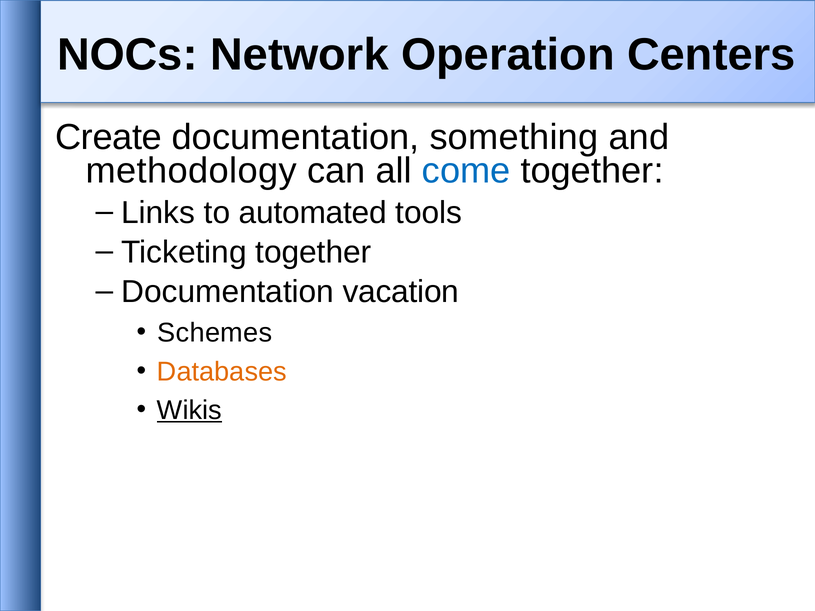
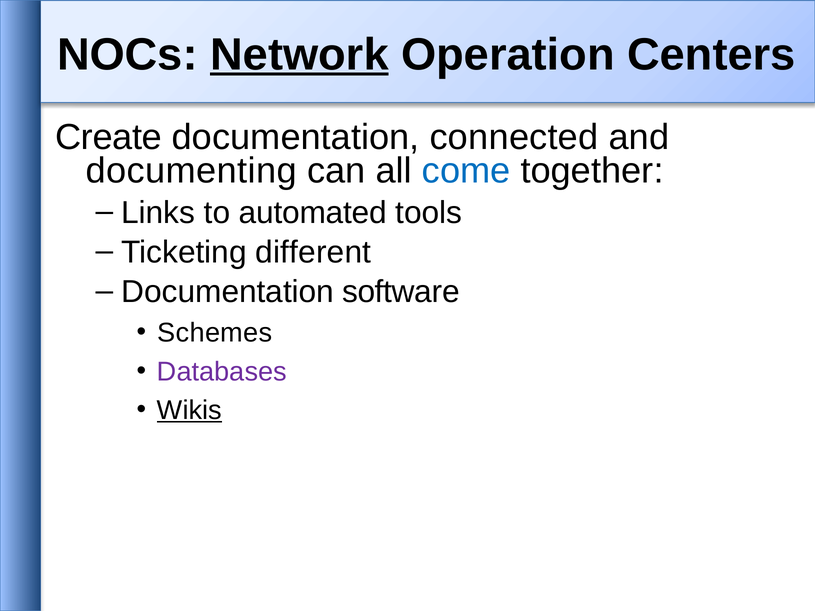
Network underline: none -> present
something: something -> connected
methodology: methodology -> documenting
Ticketing together: together -> different
vacation: vacation -> software
Databases colour: orange -> purple
